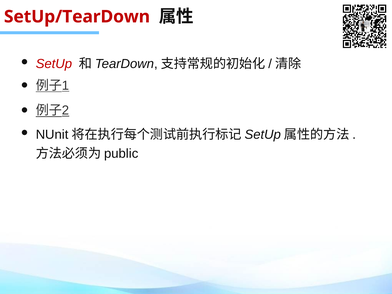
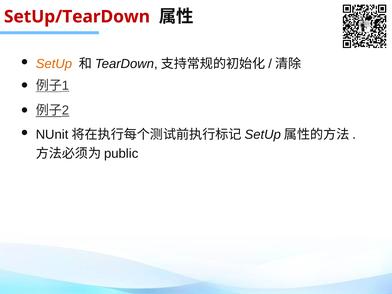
SetUp colour: red -> orange
